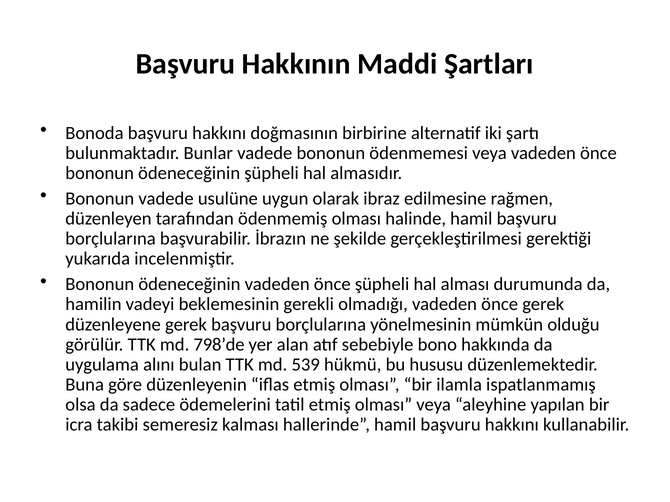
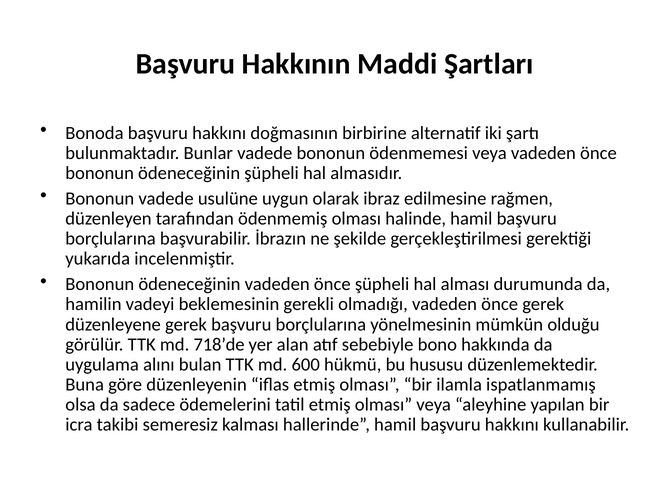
798’de: 798’de -> 718’de
539: 539 -> 600
